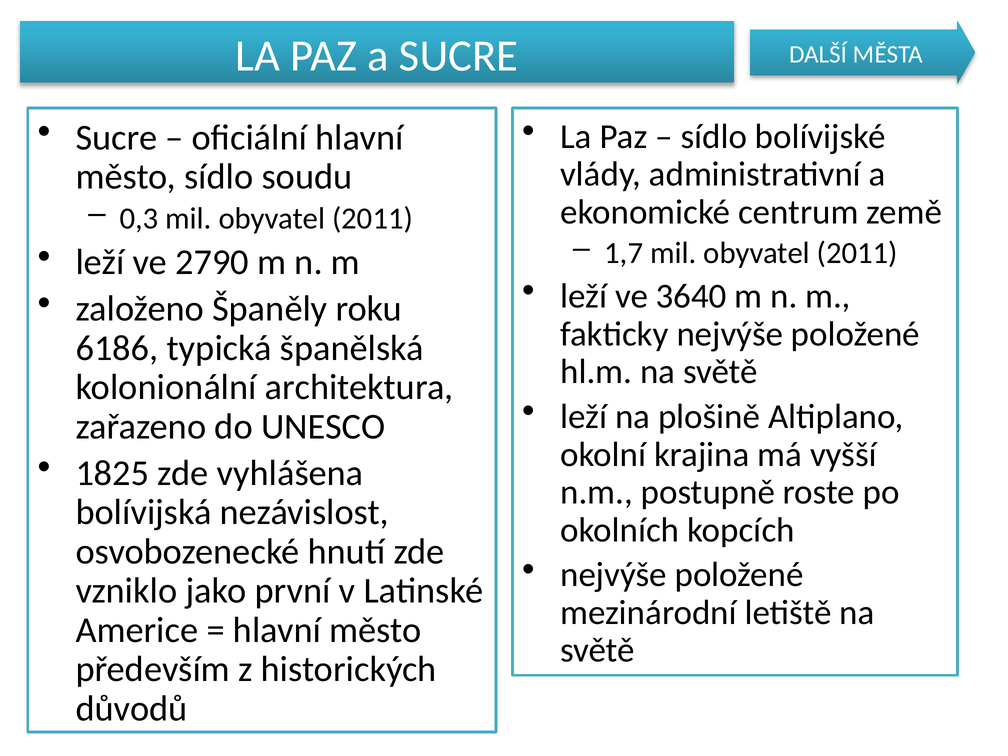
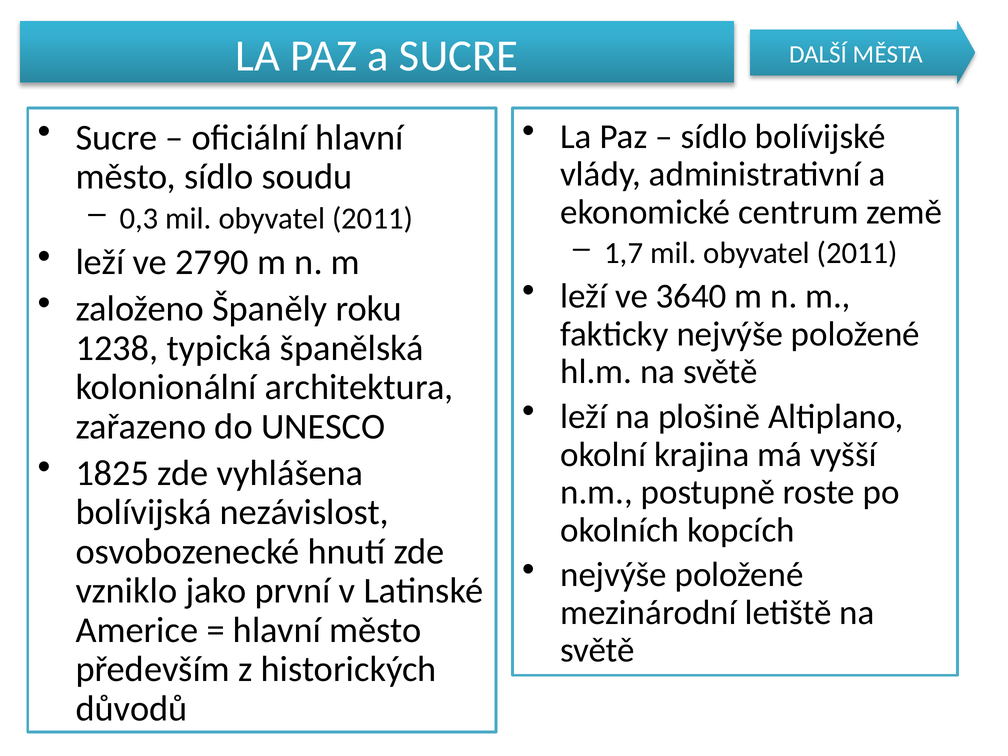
6186: 6186 -> 1238
